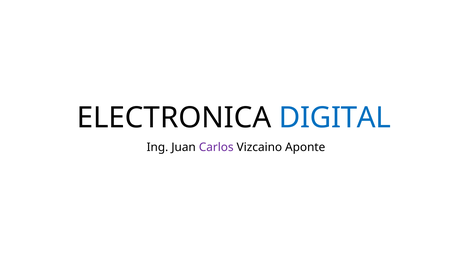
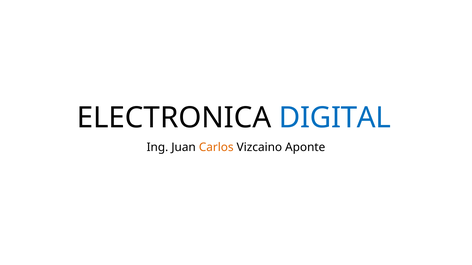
Carlos colour: purple -> orange
